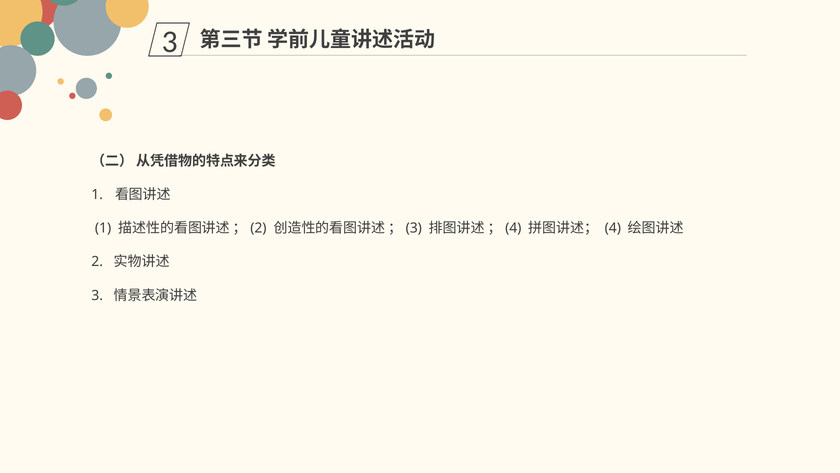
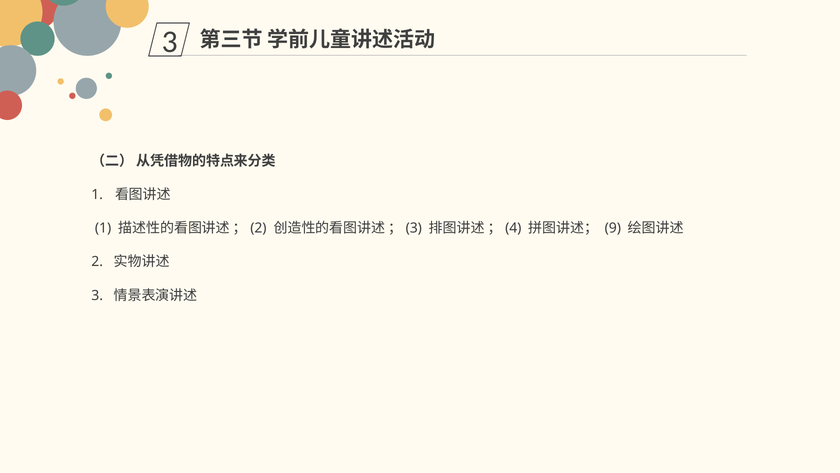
4: 4 -> 9
